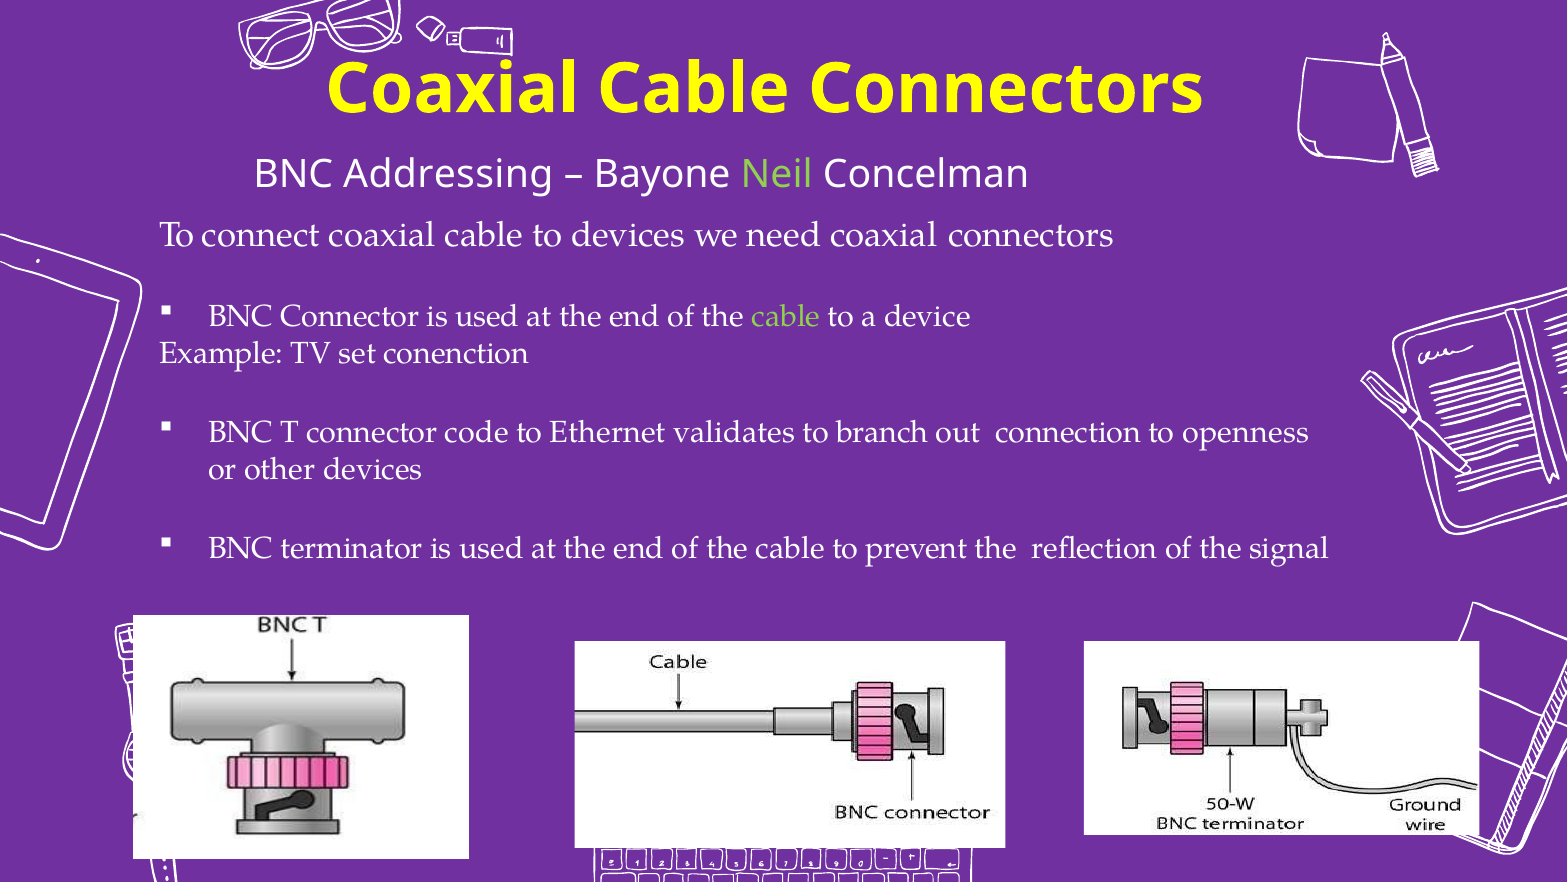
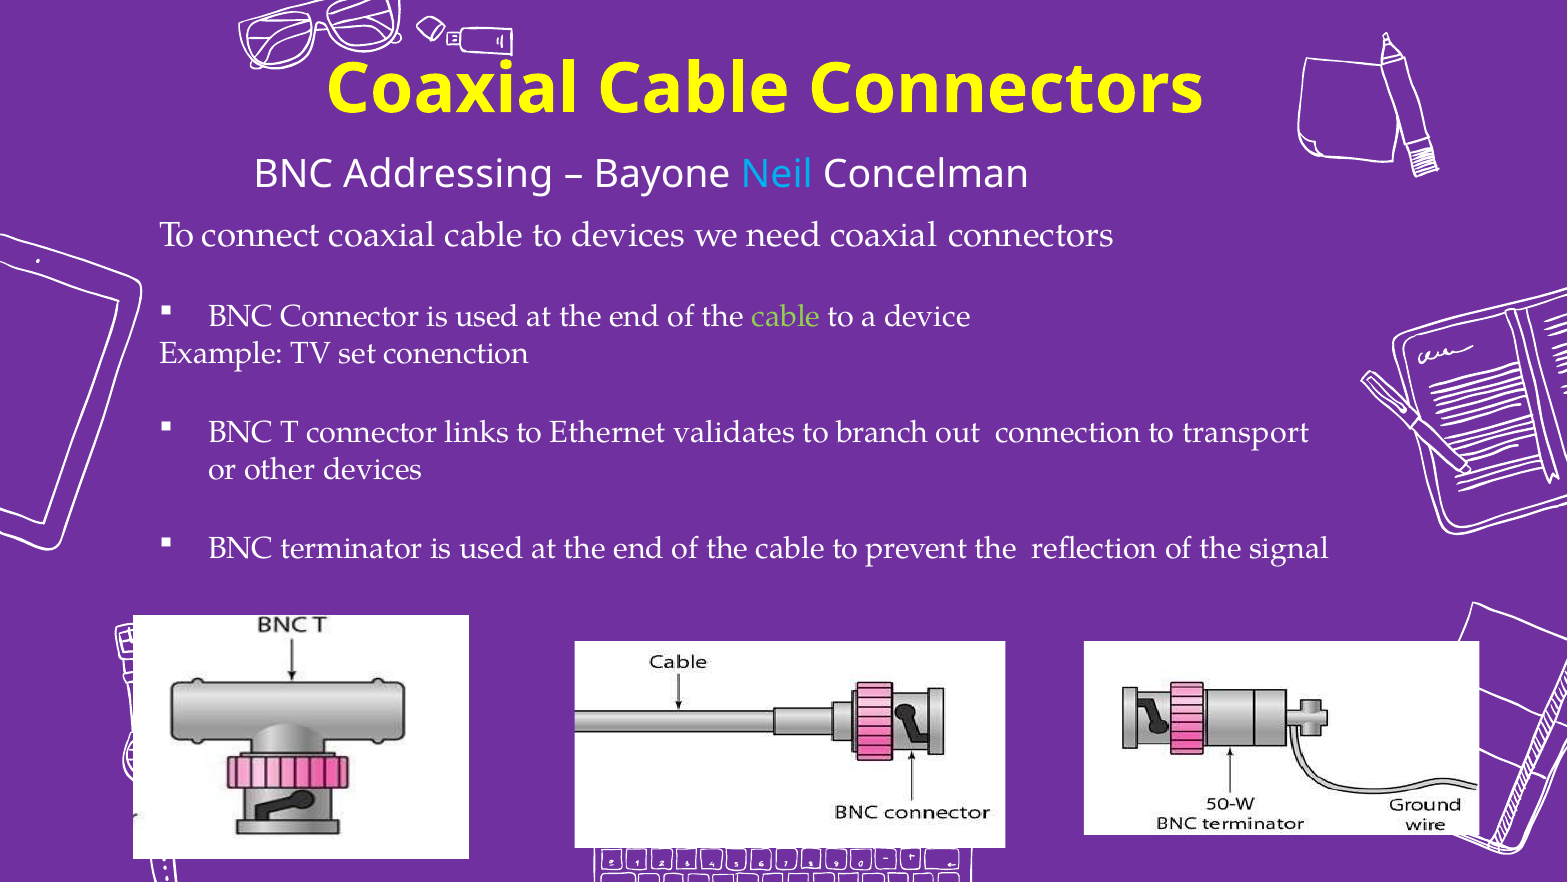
Neil colour: light green -> light blue
code: code -> links
openness: openness -> transport
